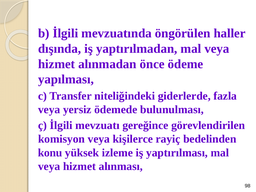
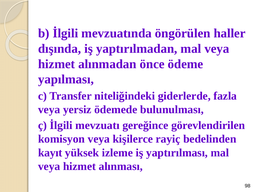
konu: konu -> kayıt
